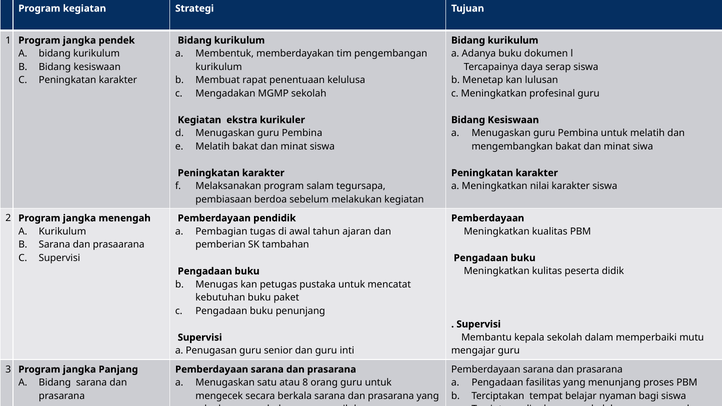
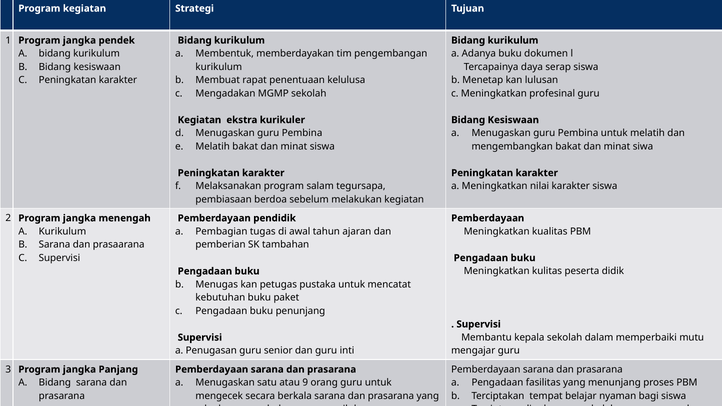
8: 8 -> 9
